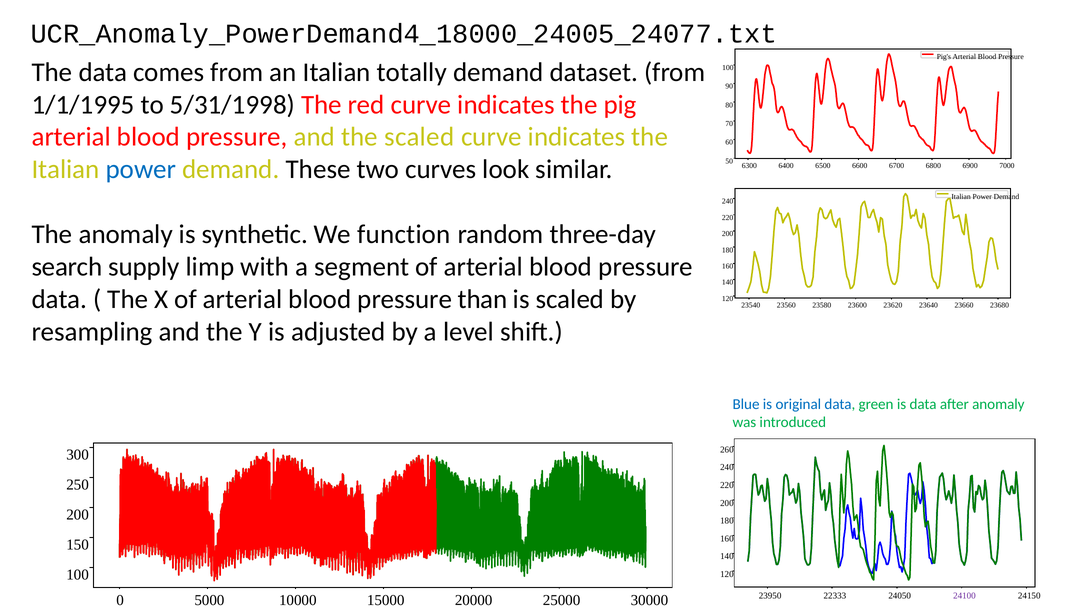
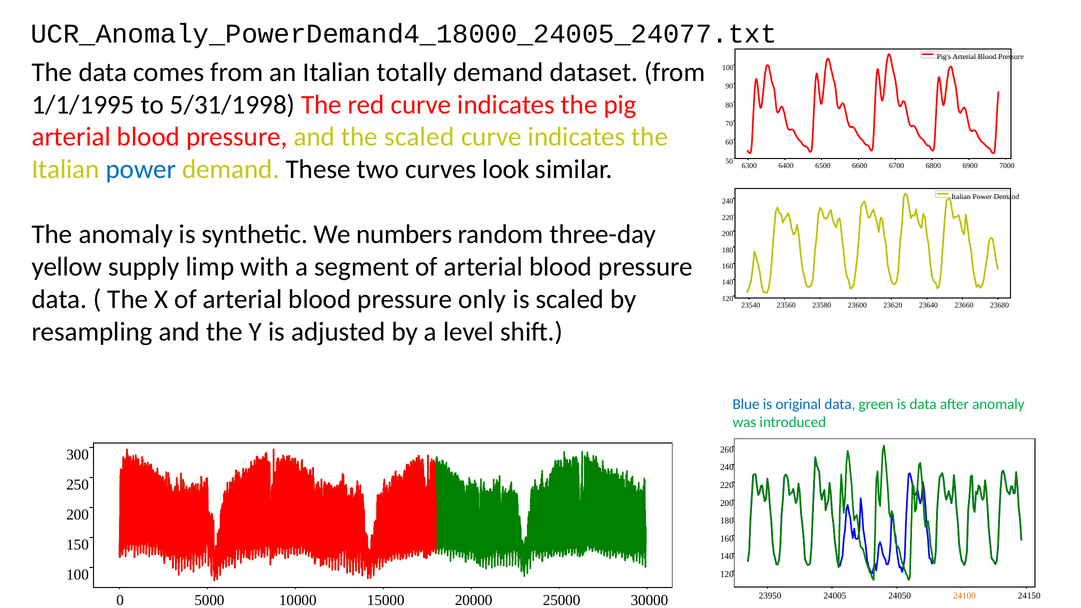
function: function -> numbers
search: search -> yellow
than: than -> only
22333: 22333 -> 24005
24100 colour: purple -> orange
